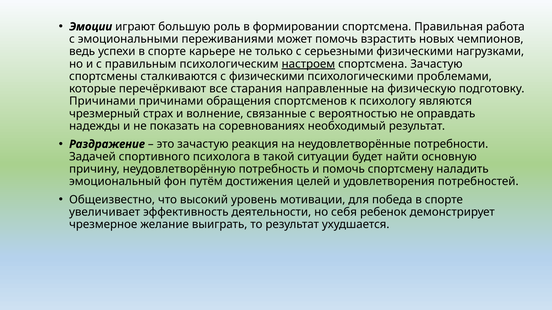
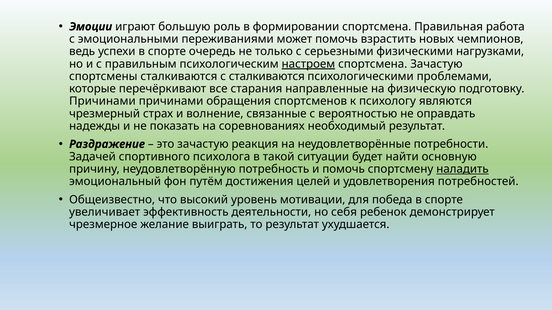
карьере: карьере -> очередь
с физическими: физическими -> сталкиваются
наладить underline: none -> present
